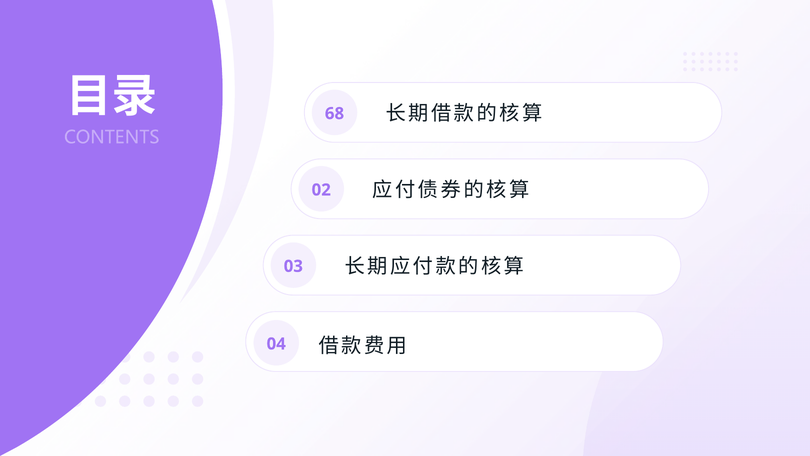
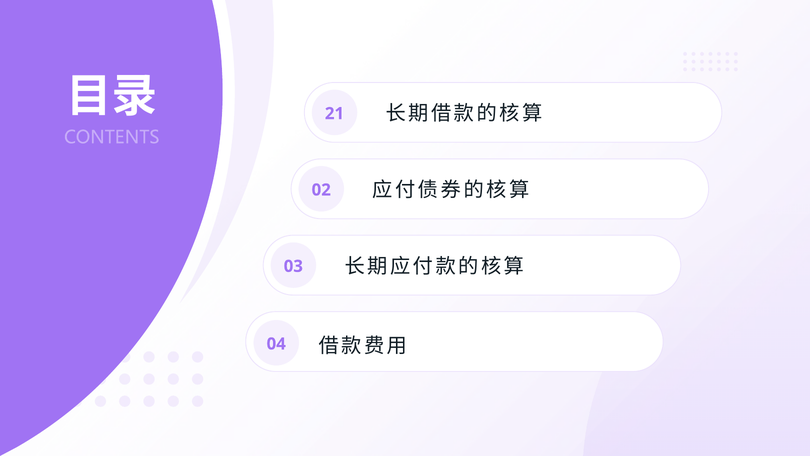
68: 68 -> 21
